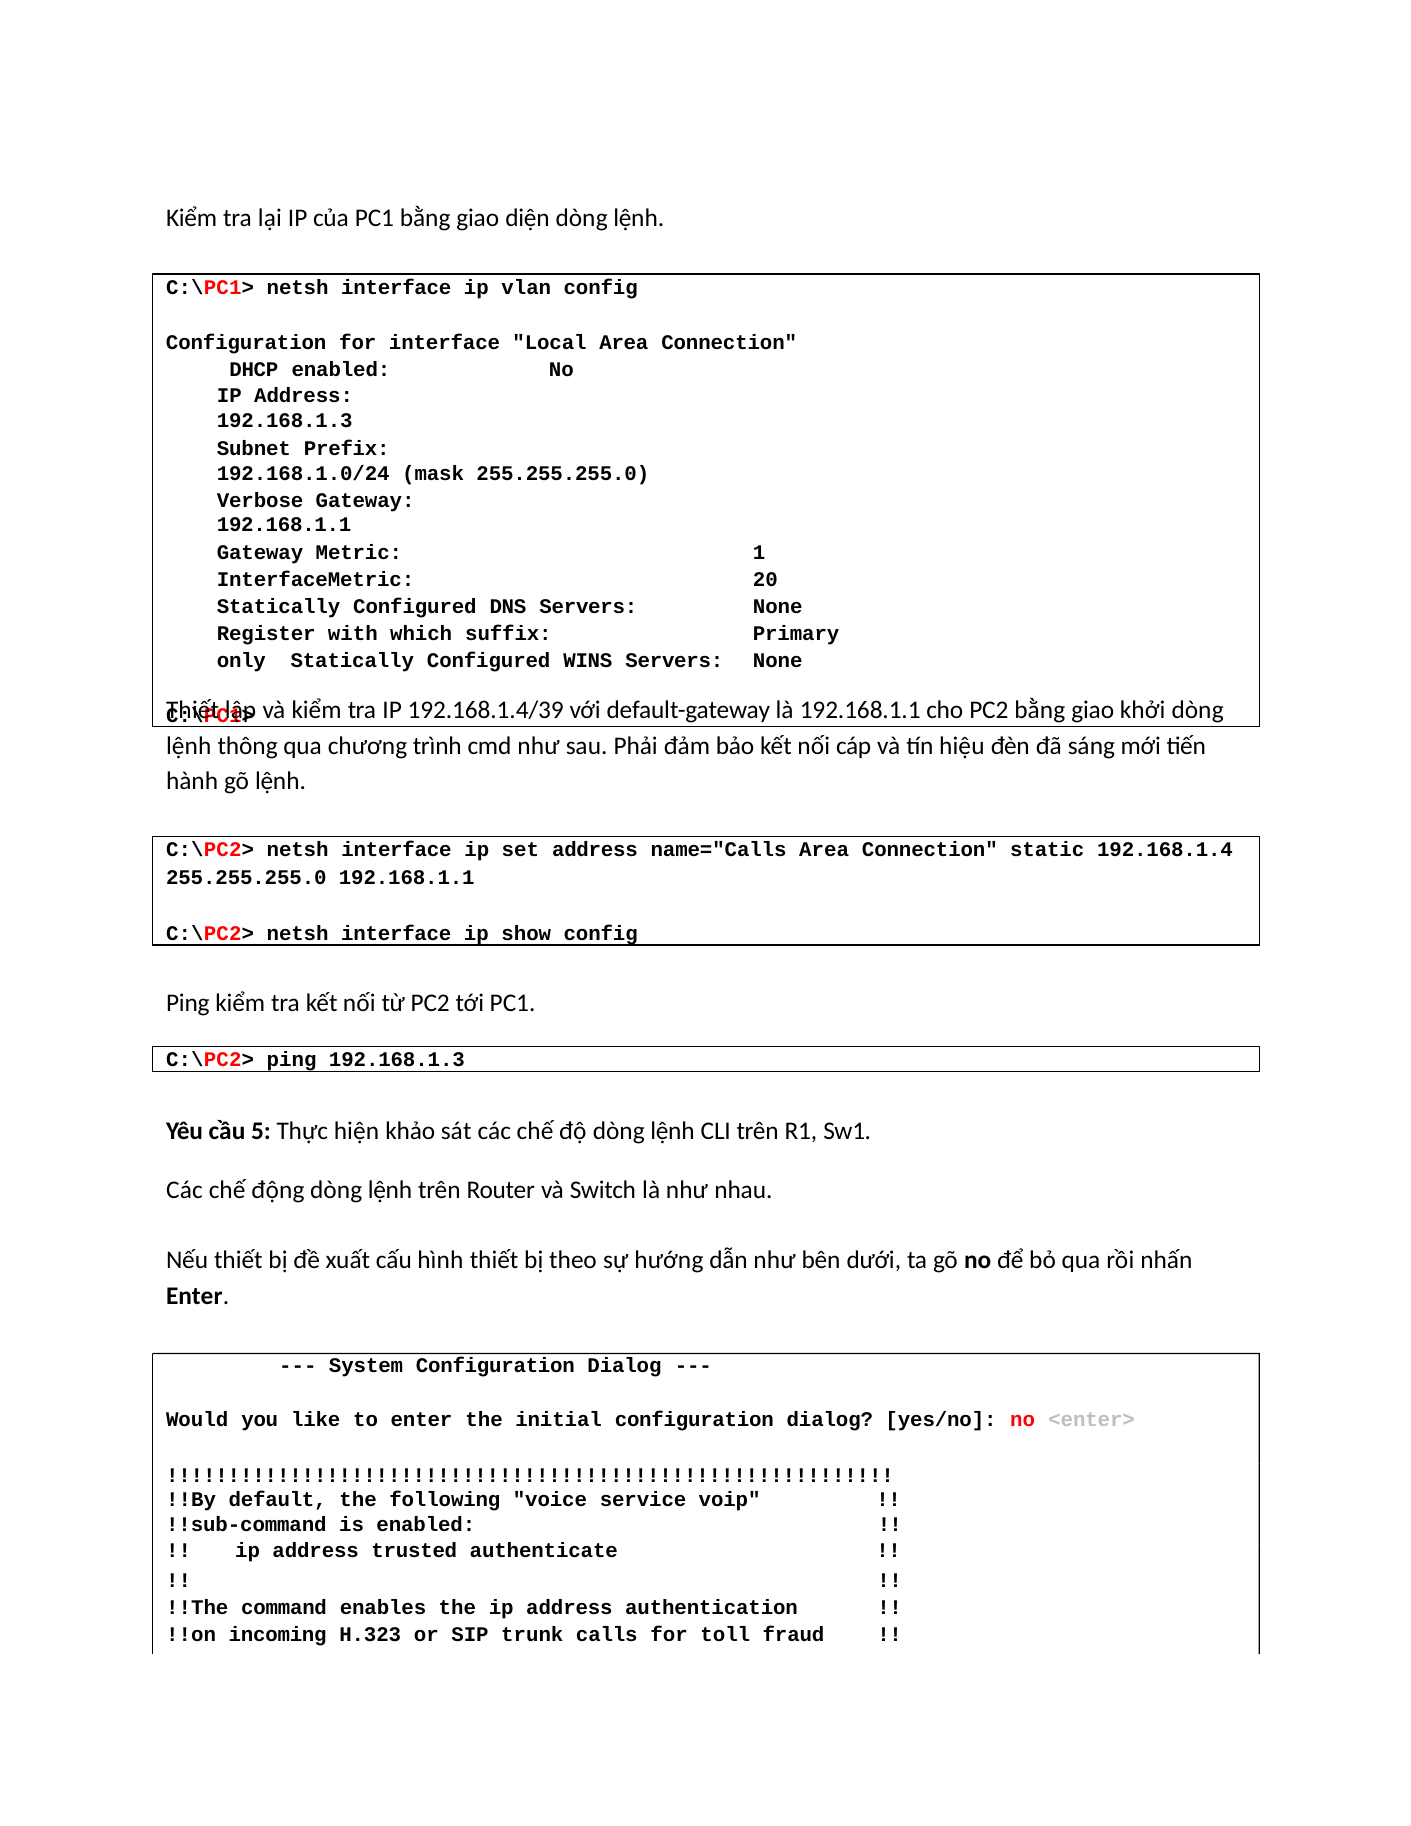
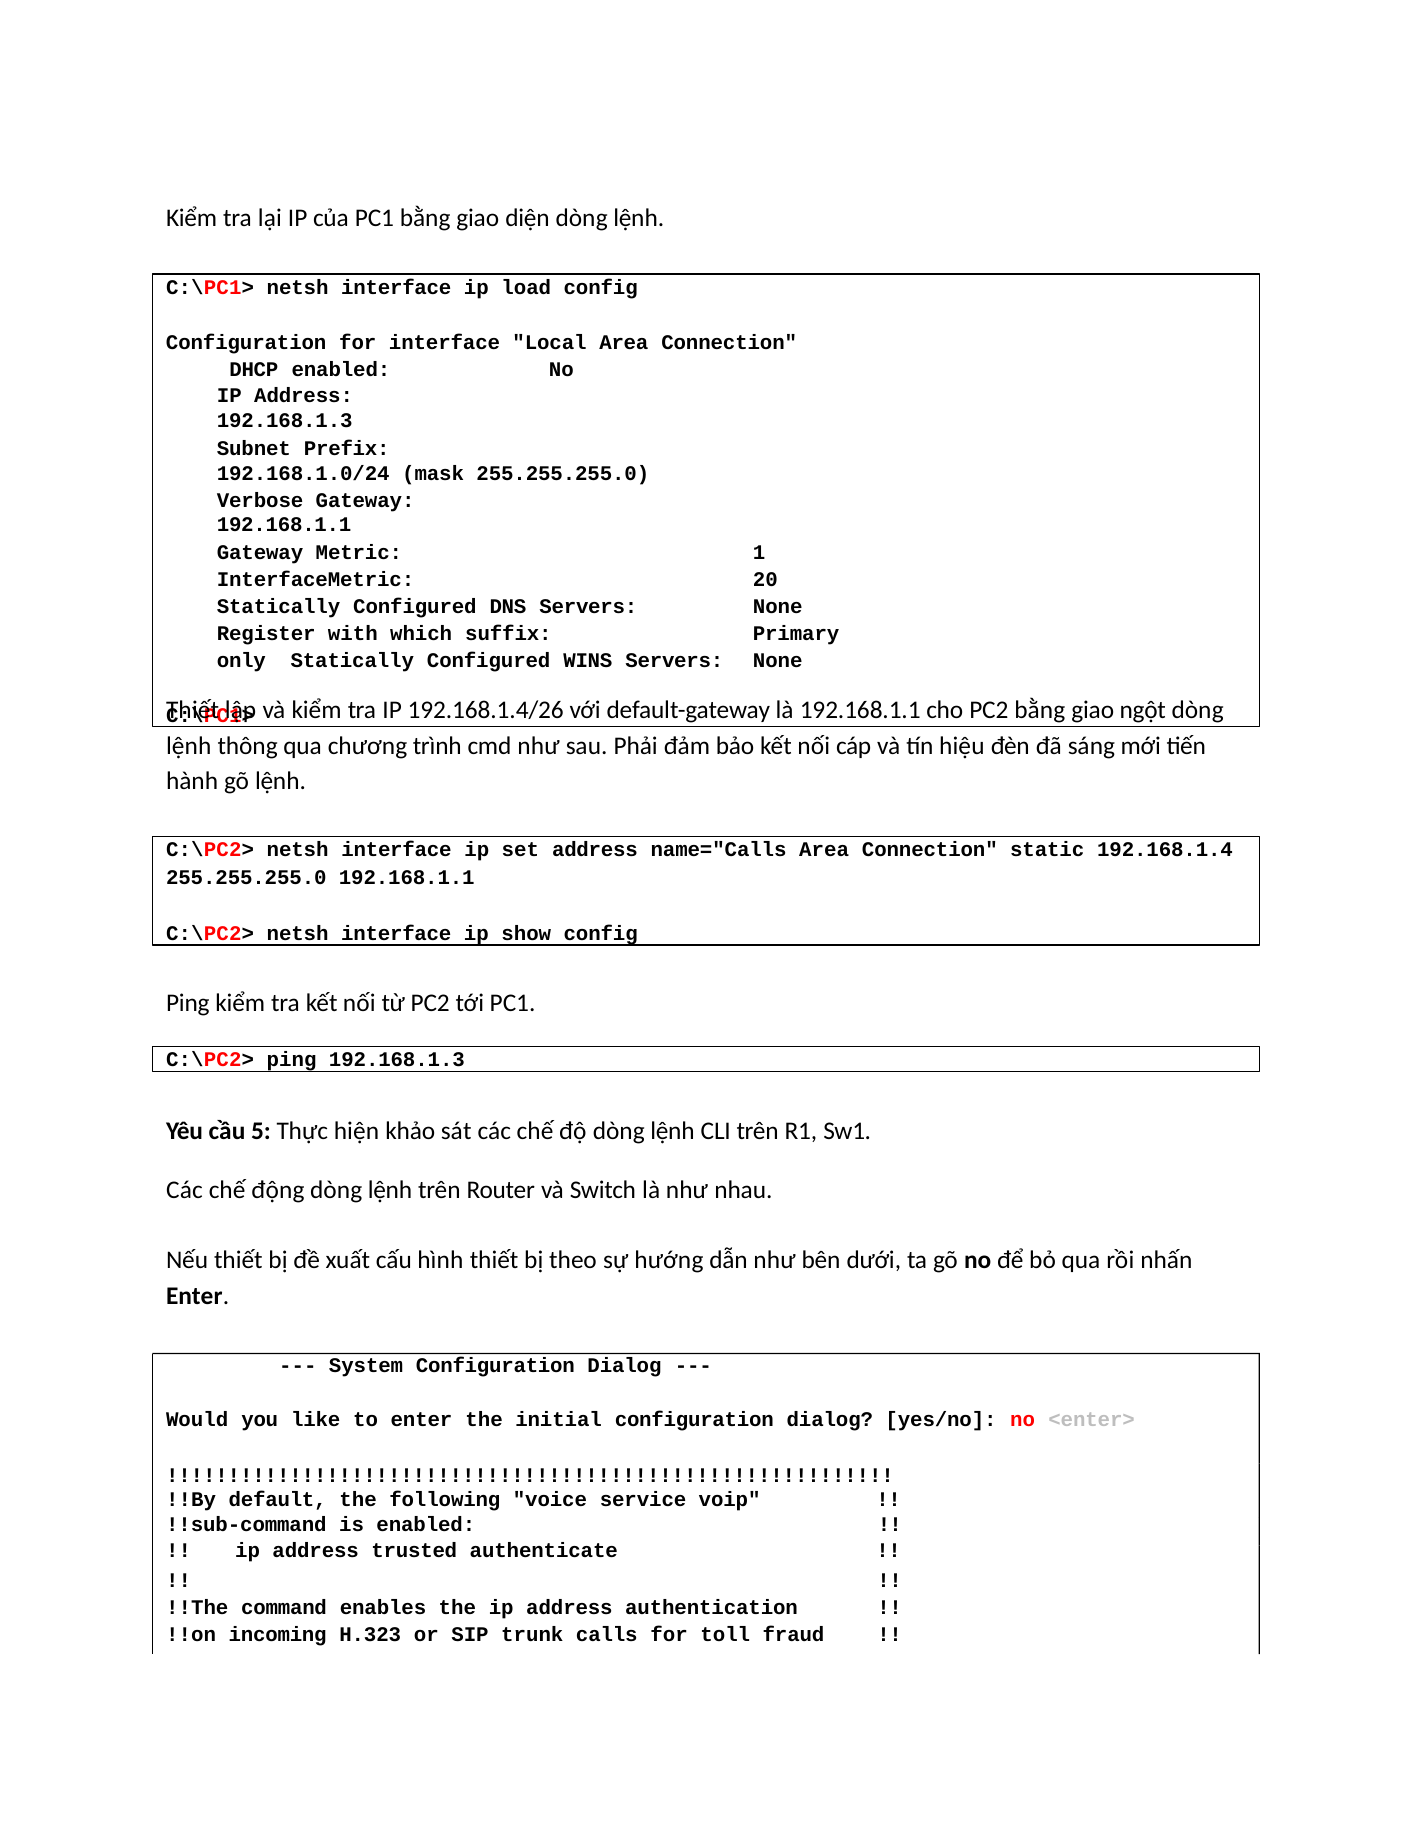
vlan: vlan -> load
192.168.1.4/39: 192.168.1.4/39 -> 192.168.1.4/26
khởi: khởi -> ngột
